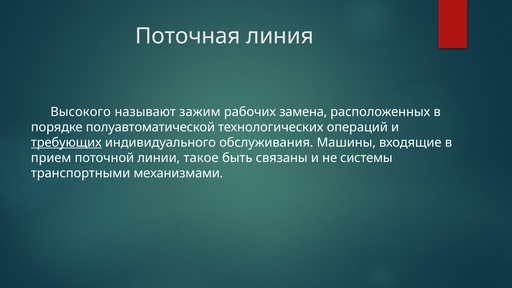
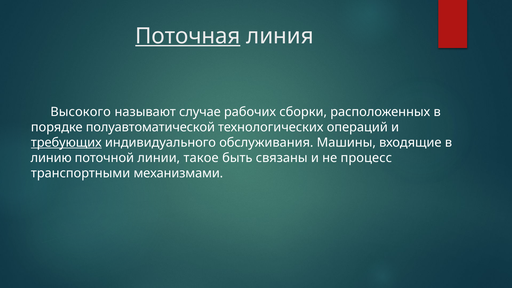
Поточная underline: none -> present
зажим: зажим -> случае
замена: замена -> сборки
прием: прием -> линию
системы: системы -> процесс
